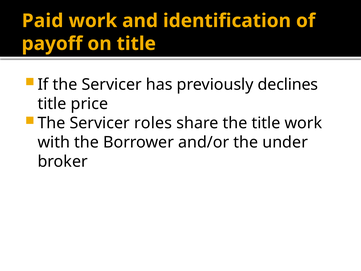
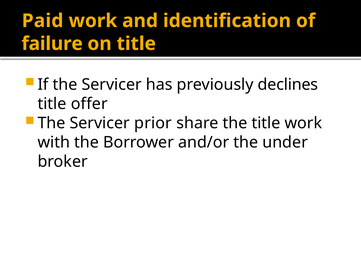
payoff: payoff -> failure
price: price -> offer
roles: roles -> prior
